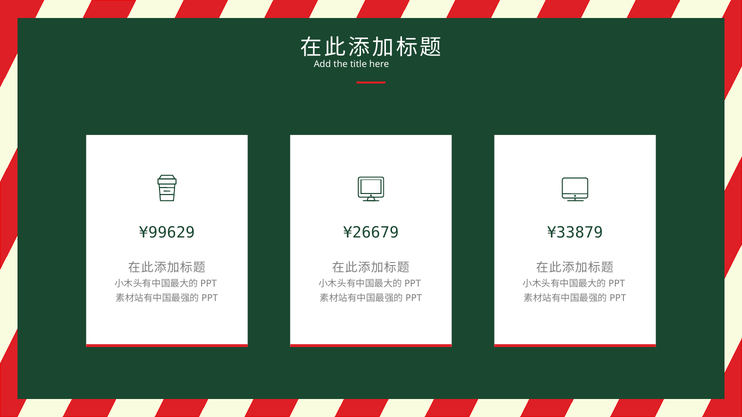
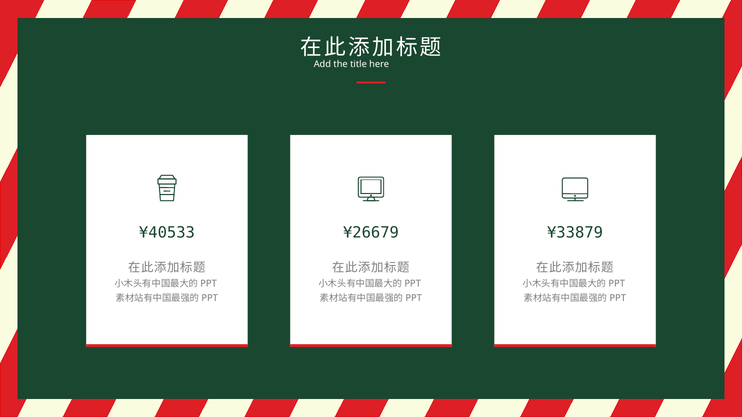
¥99629: ¥99629 -> ¥40533
